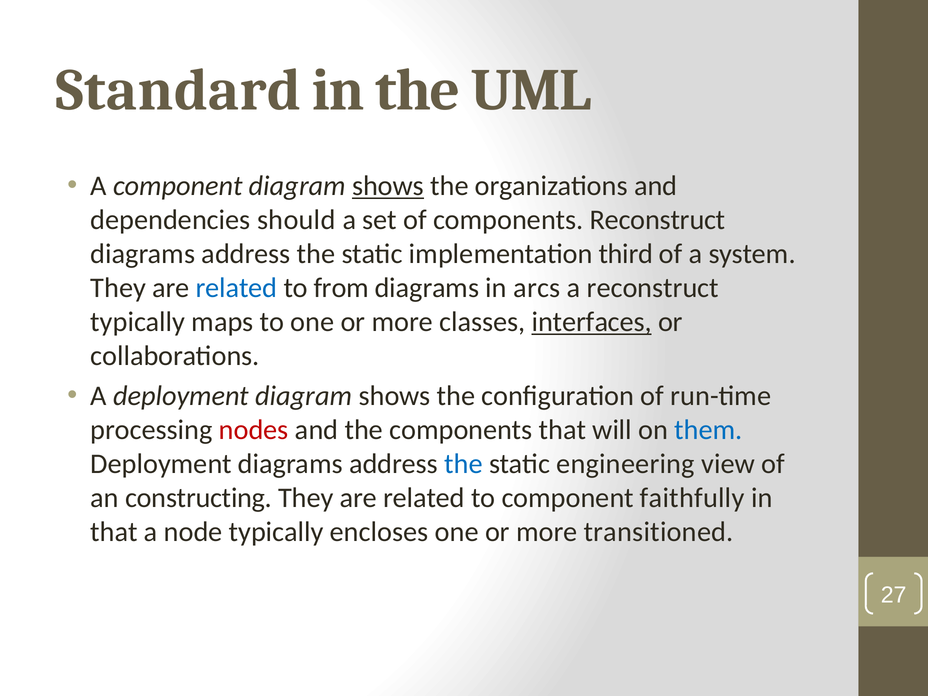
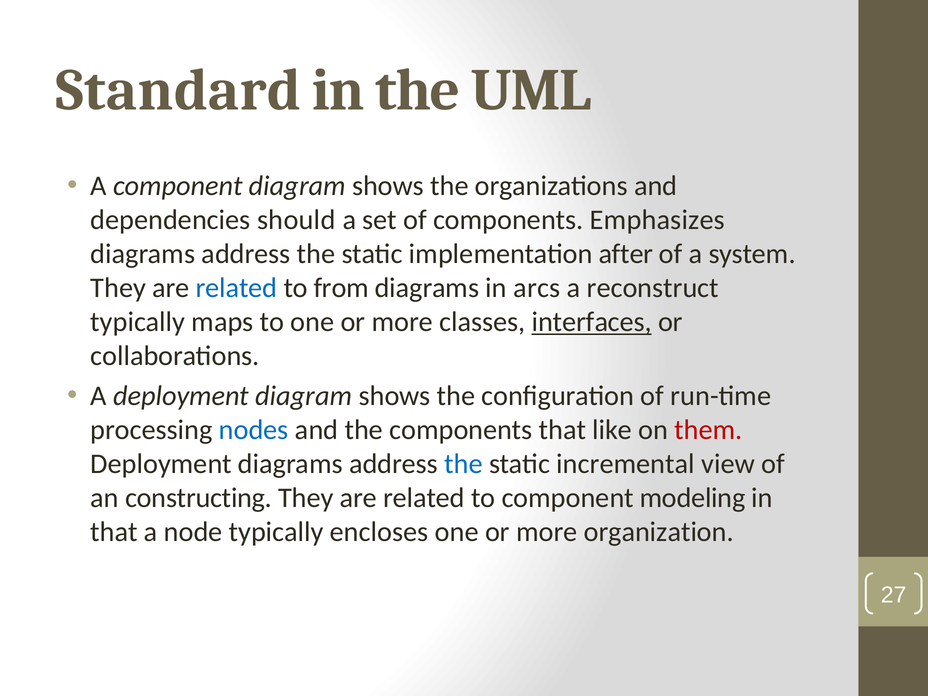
shows at (388, 186) underline: present -> none
components Reconstruct: Reconstruct -> Emphasizes
third: third -> after
nodes colour: red -> blue
will: will -> like
them colour: blue -> red
engineering: engineering -> incremental
faithfully: faithfully -> modeling
transitioned: transitioned -> organization
